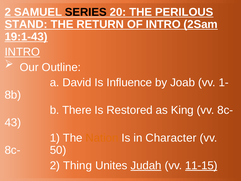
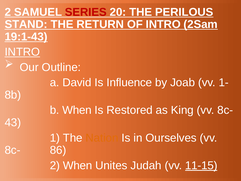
SERIES colour: black -> red
b There: There -> When
Character: Character -> Ourselves
50: 50 -> 86
2 Thing: Thing -> When
Judah underline: present -> none
